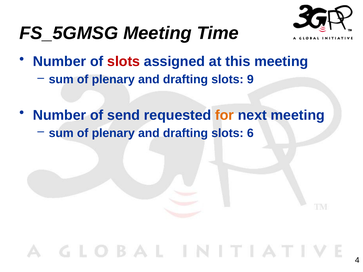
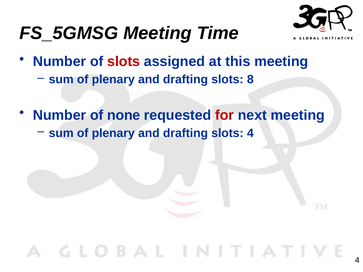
9: 9 -> 8
send: send -> none
for colour: orange -> red
slots 6: 6 -> 4
